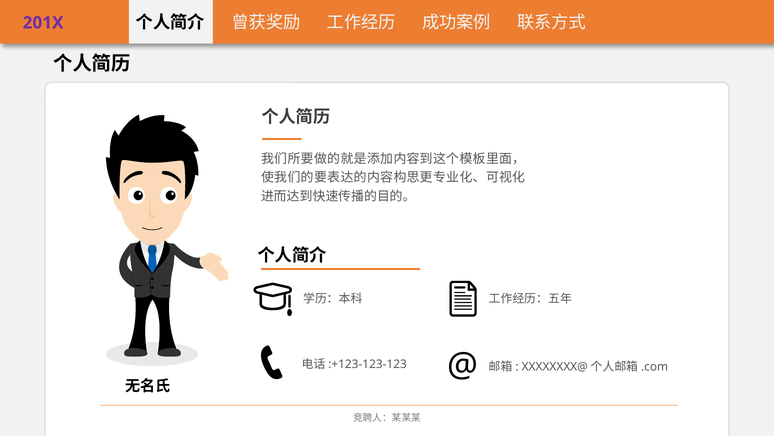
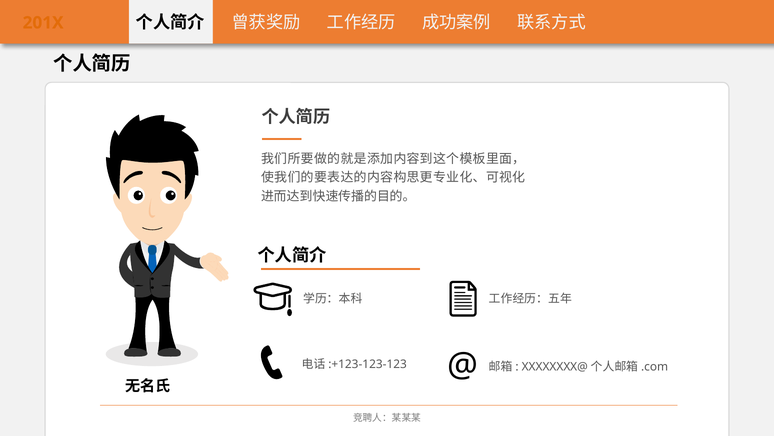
201X colour: purple -> orange
